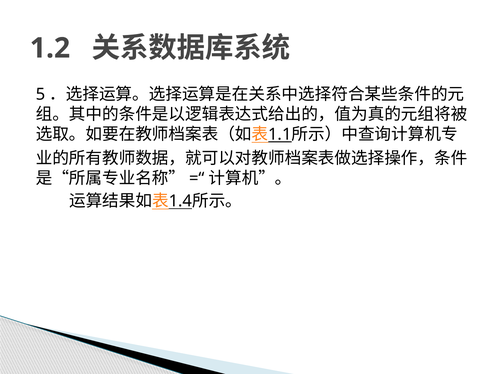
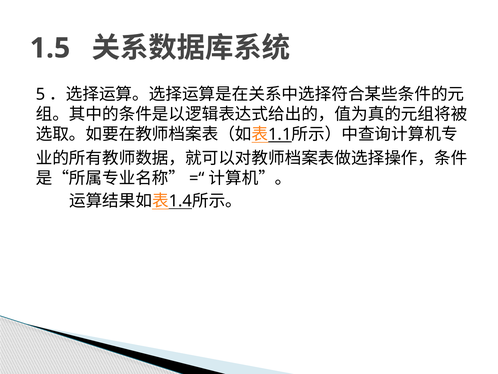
1.2: 1.2 -> 1.5
